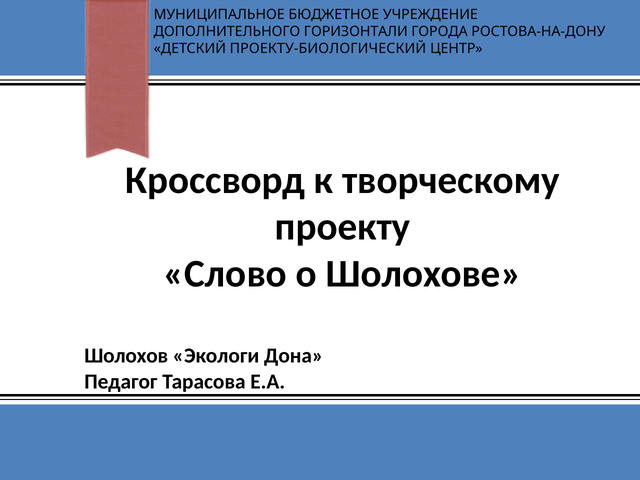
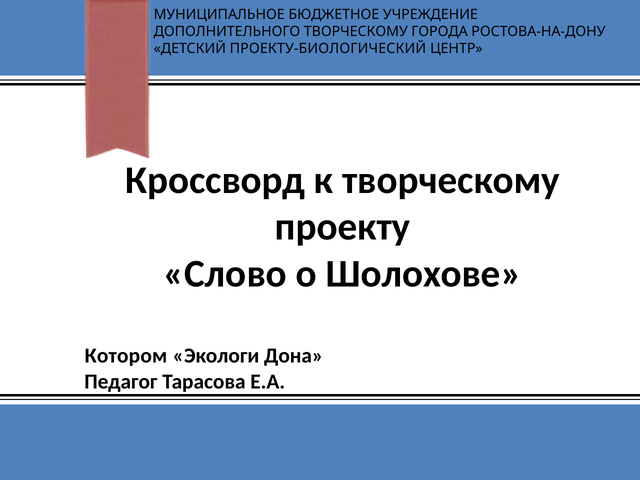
ДОПОЛНИТЕЛЬНОГО ГОРИЗОНТАЛИ: ГОРИЗОНТАЛИ -> ТВОРЧЕСКОМУ
Шолохов: Шолохов -> Котором
